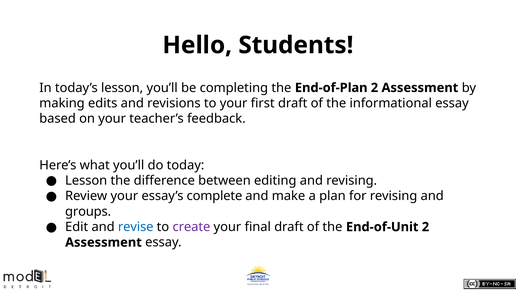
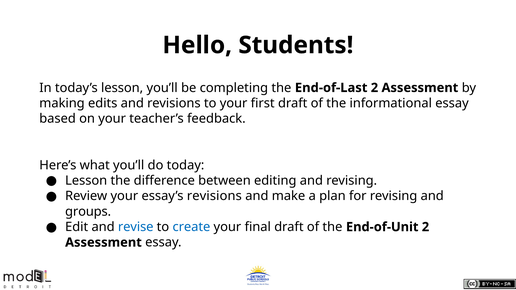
End-of-Plan: End-of-Plan -> End-of-Last
essay’s complete: complete -> revisions
create colour: purple -> blue
